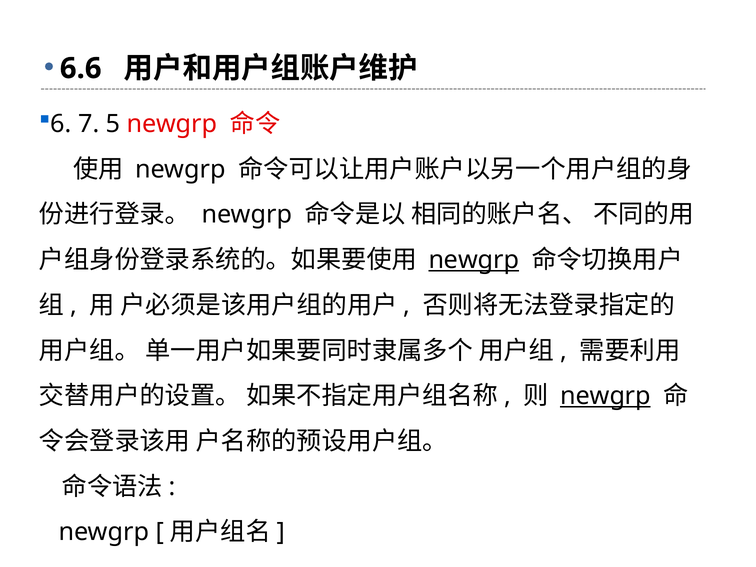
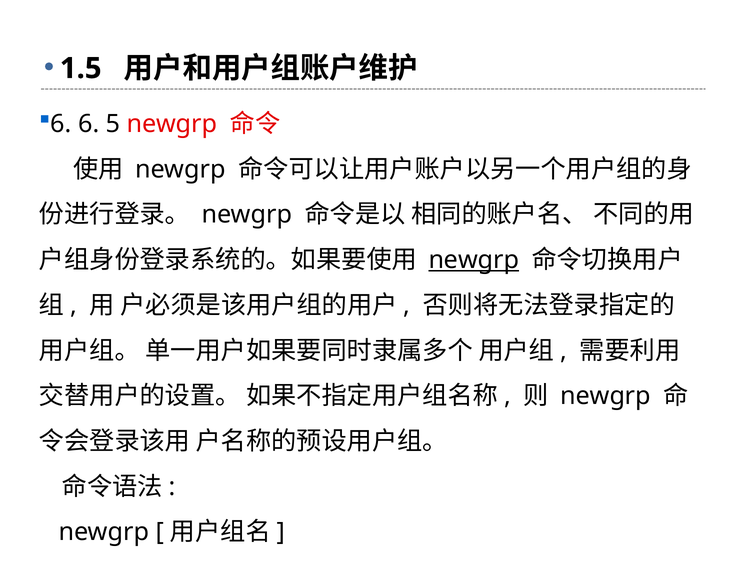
6.6: 6.6 -> 1.5
6 7: 7 -> 6
newgrp at (605, 396) underline: present -> none
